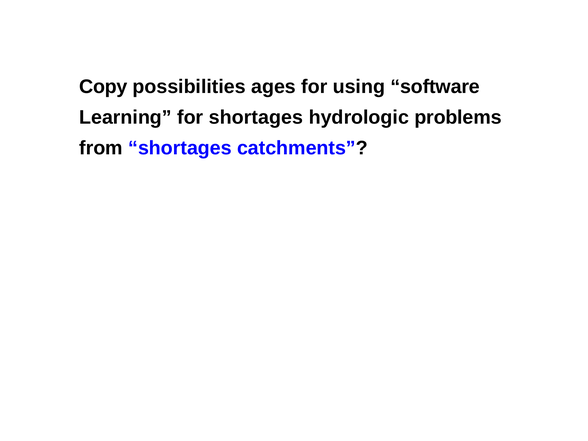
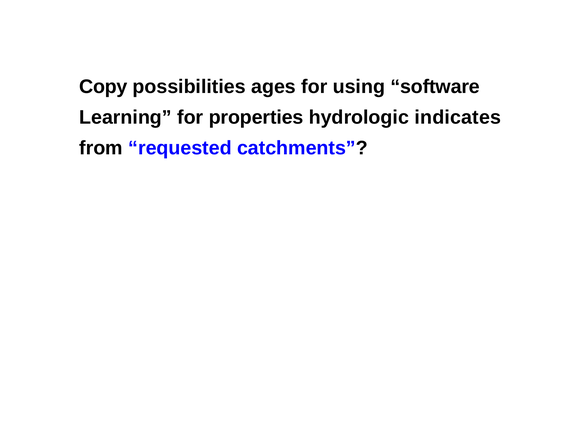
for shortages: shortages -> properties
problems: problems -> indicates
from shortages: shortages -> requested
